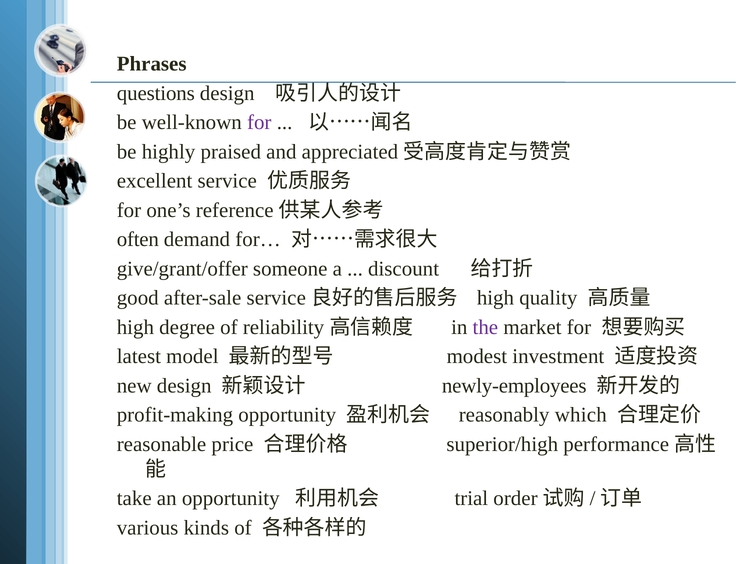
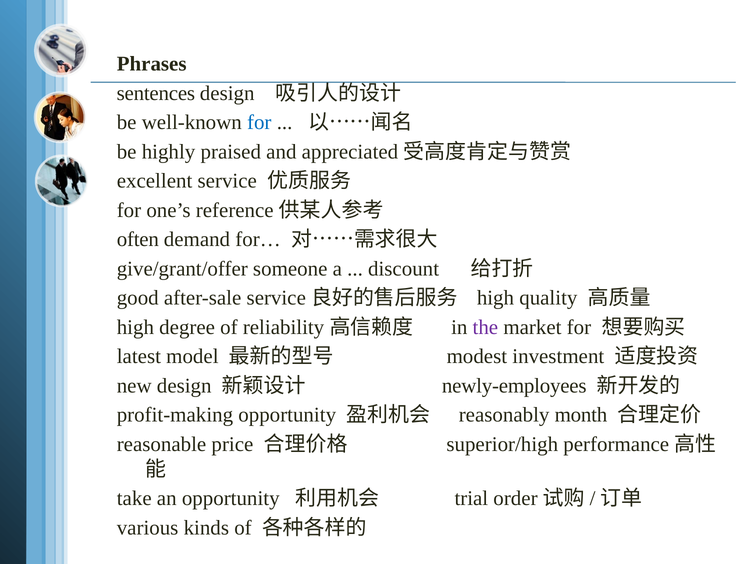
questions: questions -> sentences
for at (259, 123) colour: purple -> blue
which: which -> month
